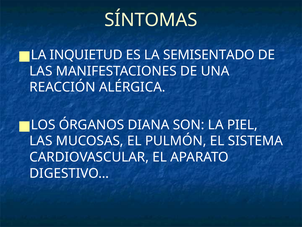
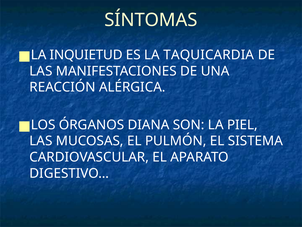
SEMISENTADO: SEMISENTADO -> TAQUICARDIA
